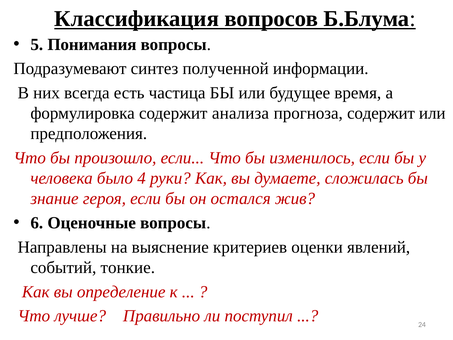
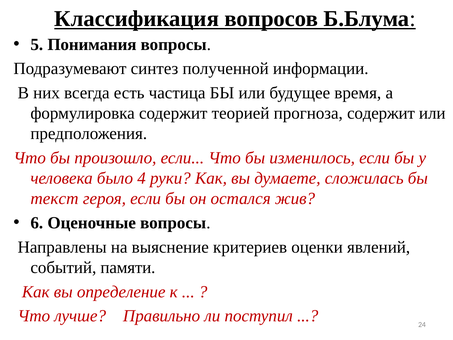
анализа: анализа -> теорией
знание: знание -> текст
тонкие: тонкие -> памяти
